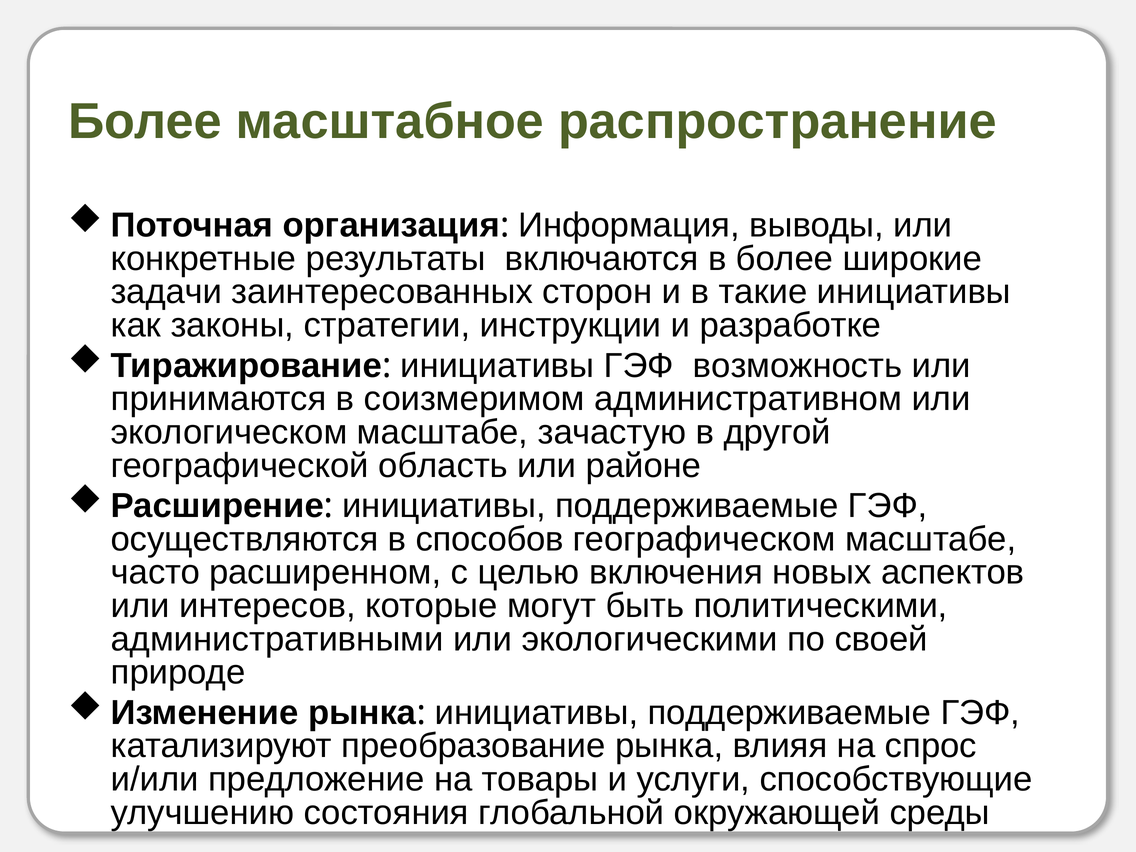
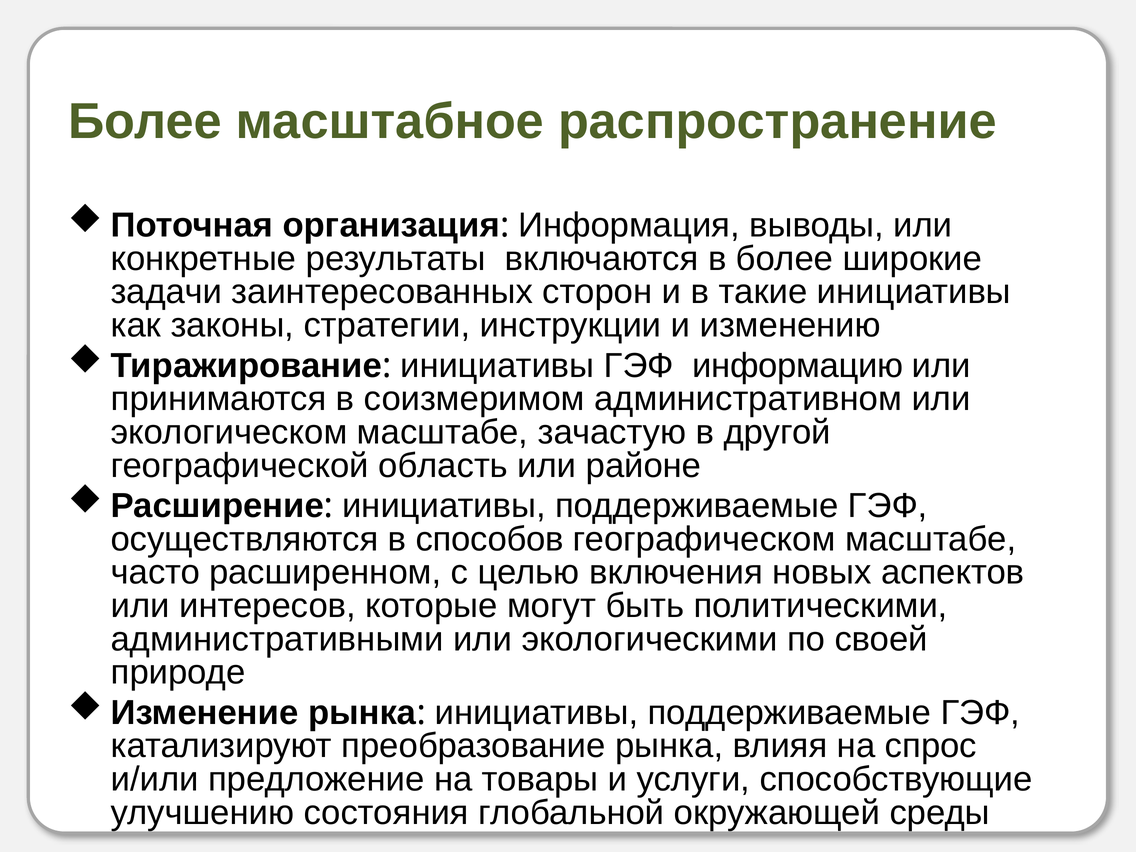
разработке: разработке -> изменению
возможность: возможность -> информацию
